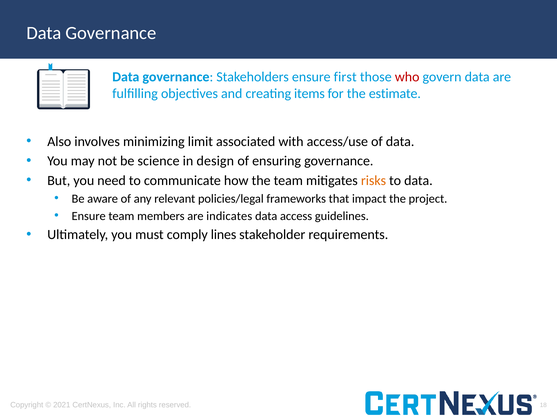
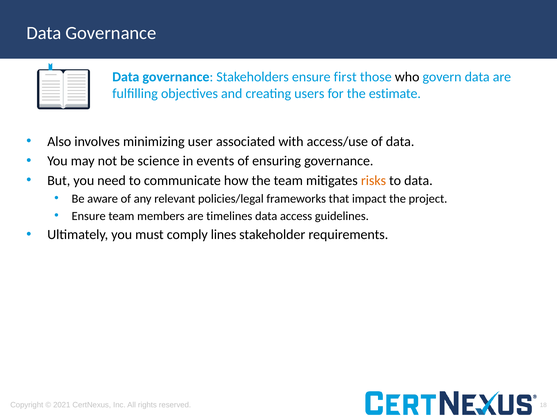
who colour: red -> black
items: items -> users
limit: limit -> user
design: design -> events
indicates: indicates -> timelines
